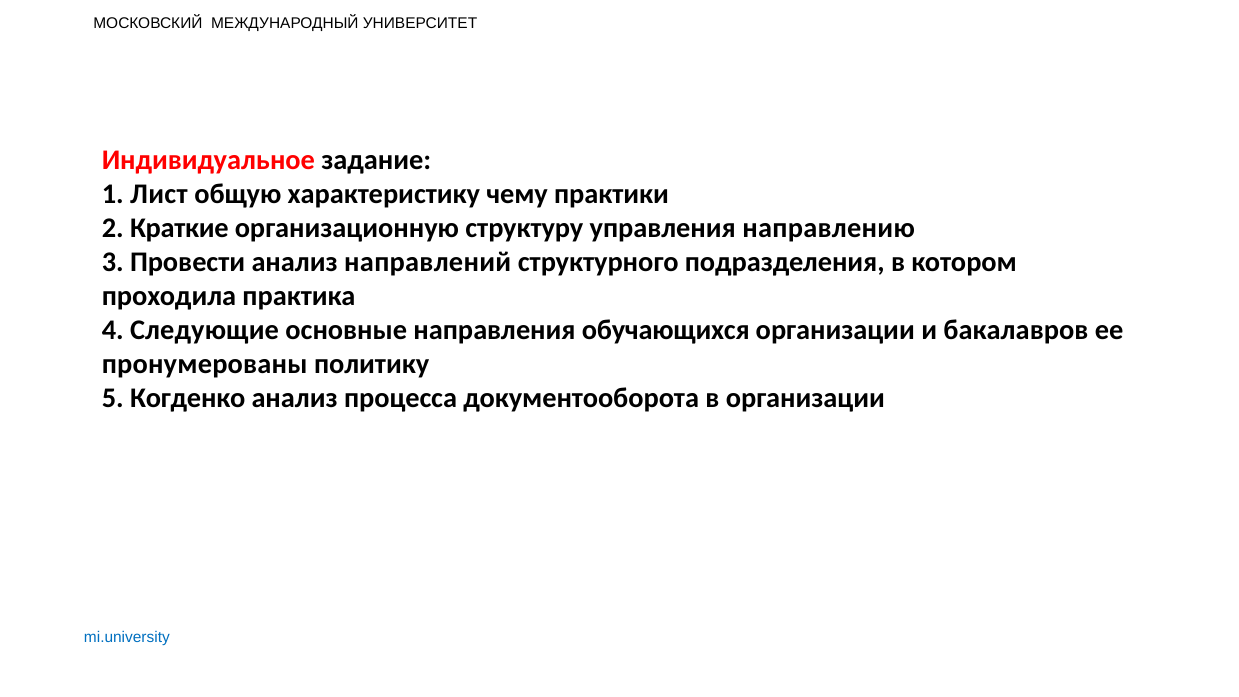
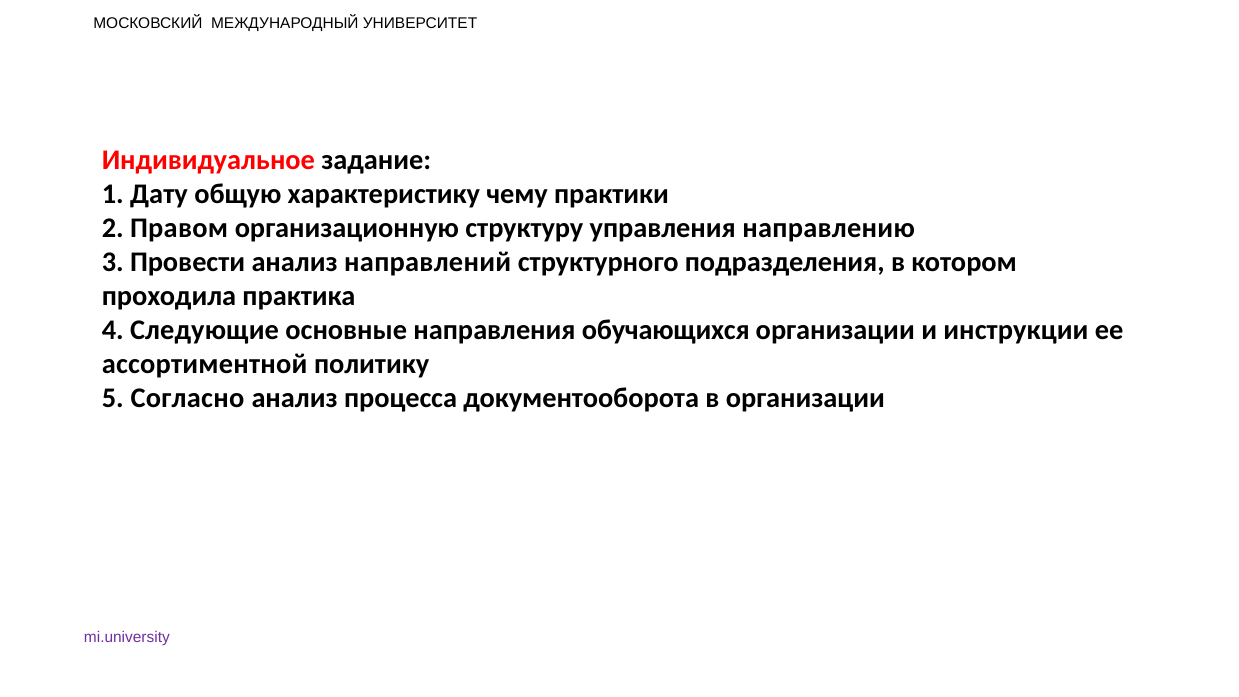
Лист: Лист -> Дату
Краткие: Краткие -> Правом
бакалавров: бакалавров -> инструкции
пронумерованы: пронумерованы -> ассортиментной
Когденко: Когденко -> Согласно
mi.university colour: blue -> purple
